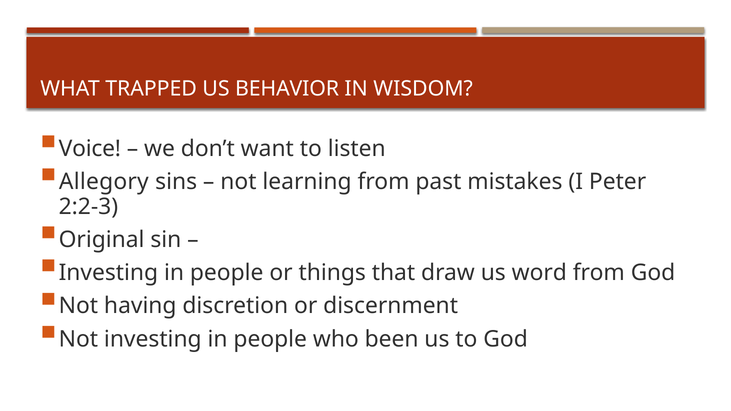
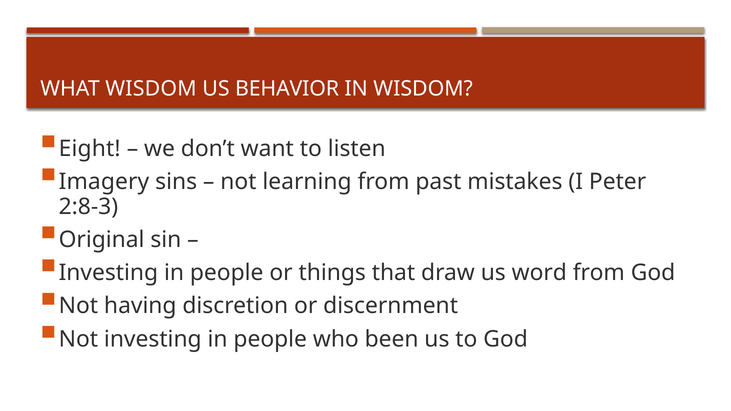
WHAT TRAPPED: TRAPPED -> WISDOM
Voice: Voice -> Eight
Allegory: Allegory -> Imagery
2:2-3: 2:2-3 -> 2:8-3
